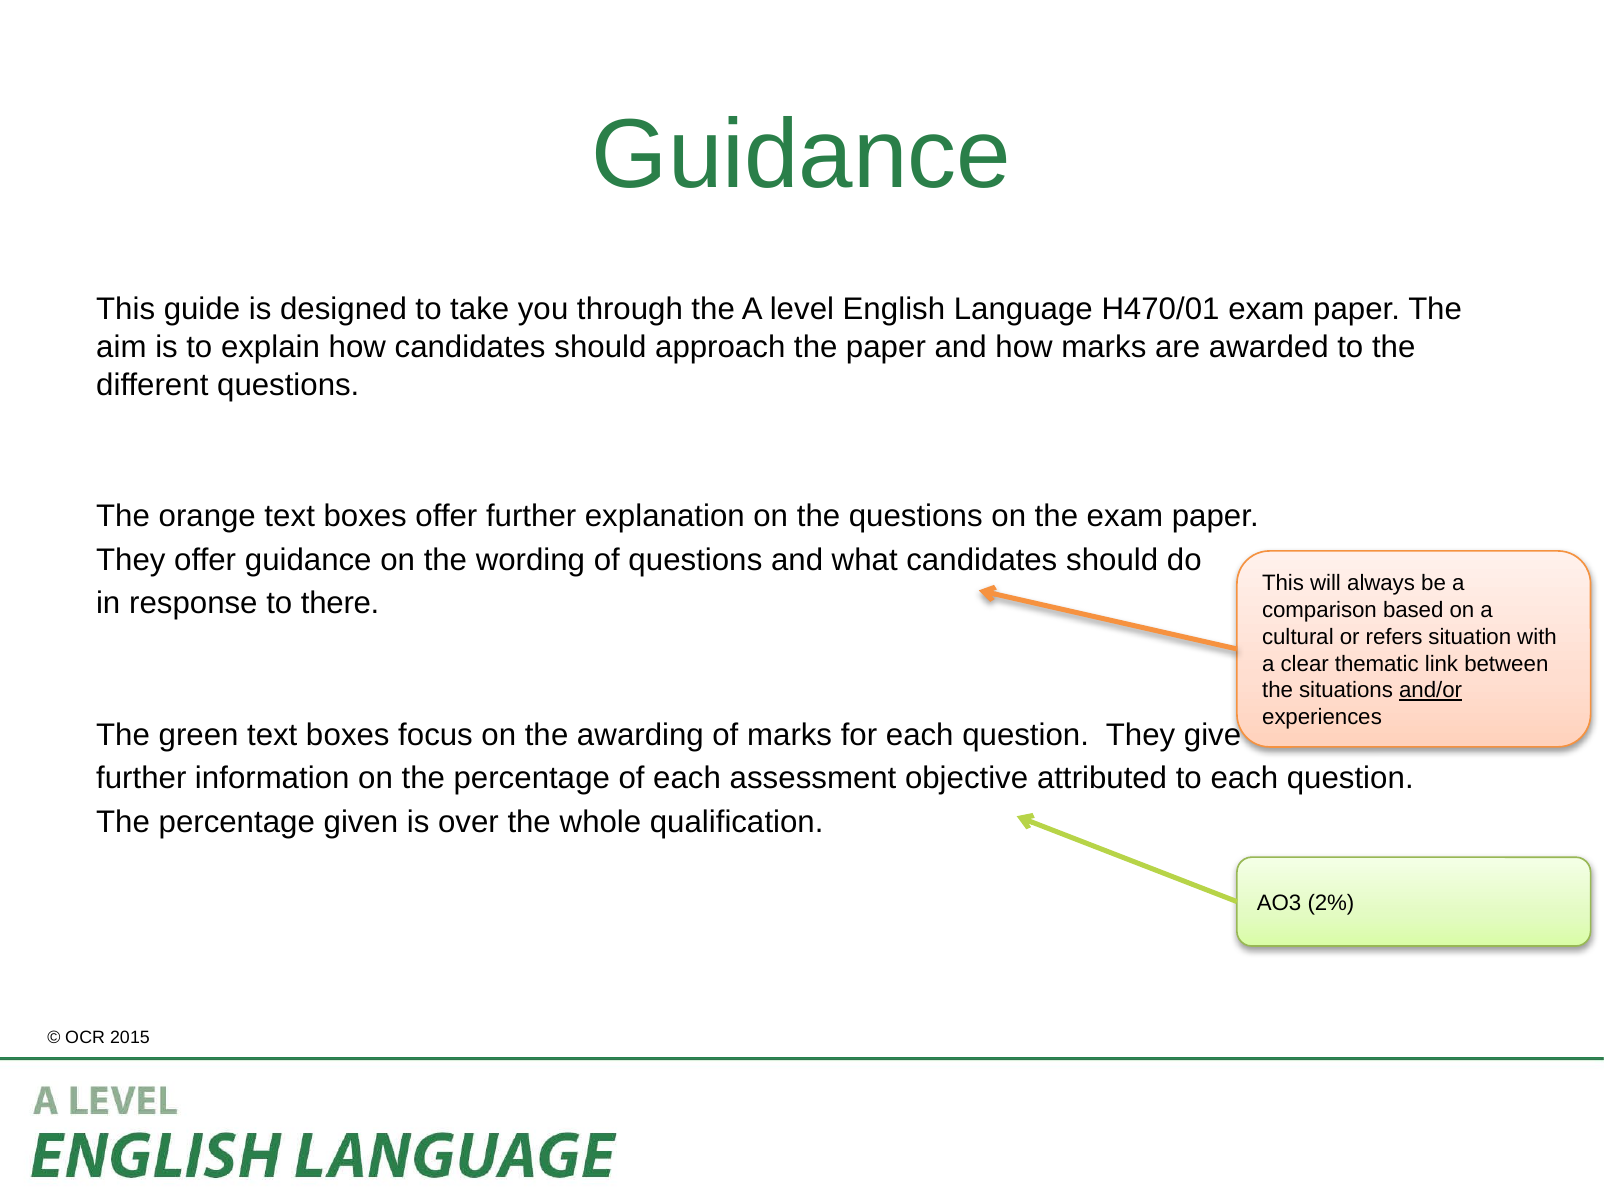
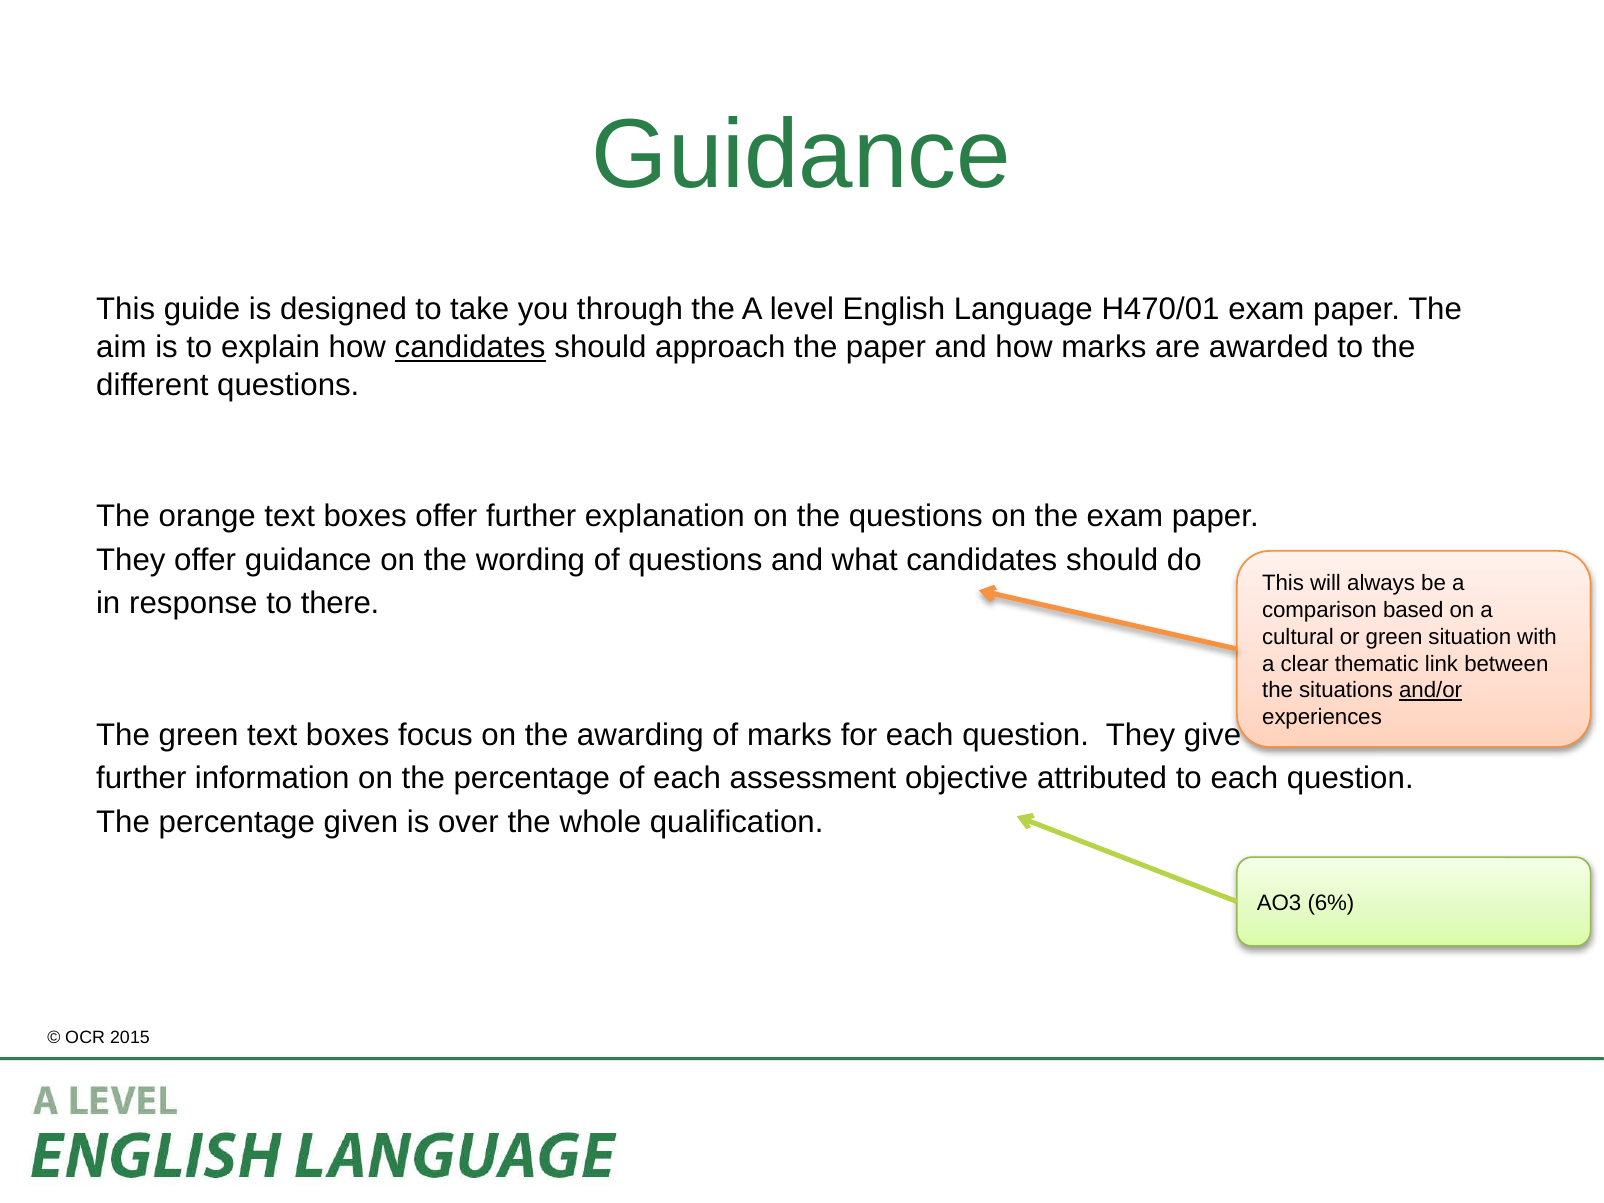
candidates at (470, 347) underline: none -> present
or refers: refers -> green
2%: 2% -> 6%
